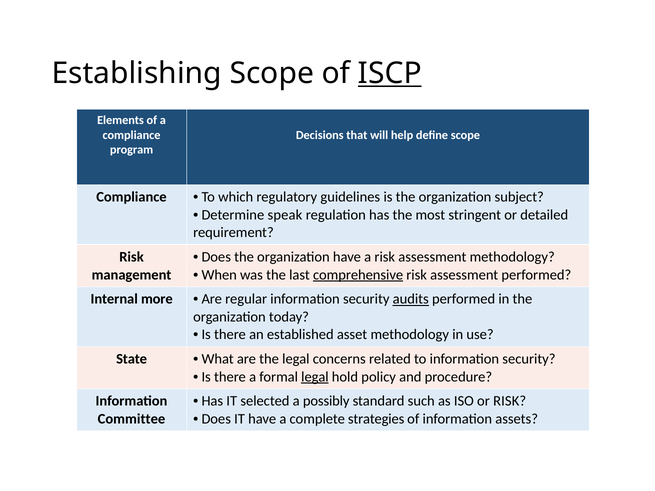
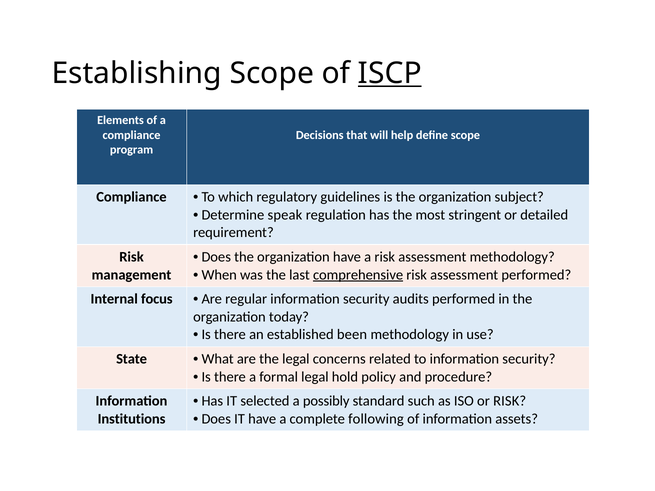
more: more -> focus
audits underline: present -> none
asset: asset -> been
legal at (315, 377) underline: present -> none
strategies: strategies -> following
Committee: Committee -> Institutions
